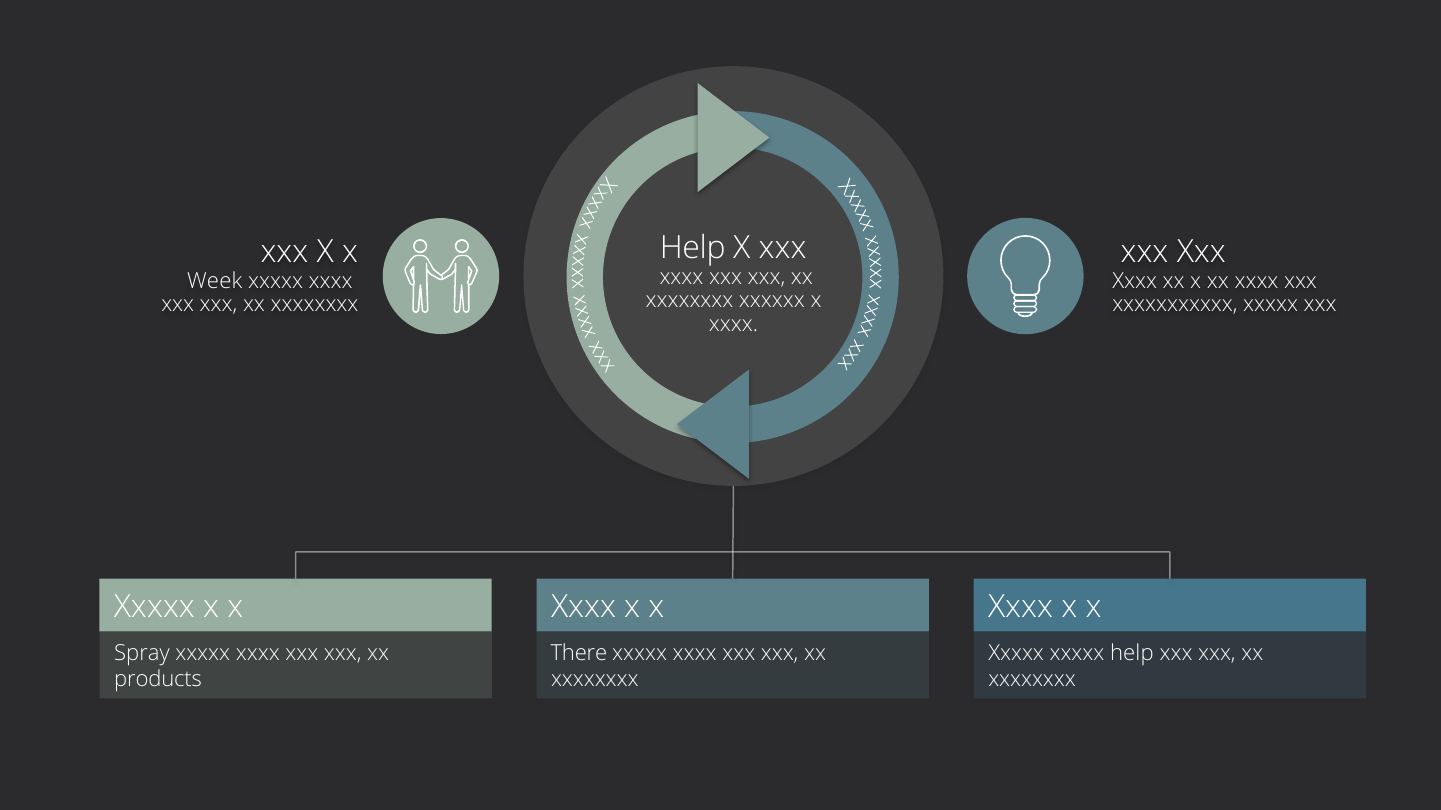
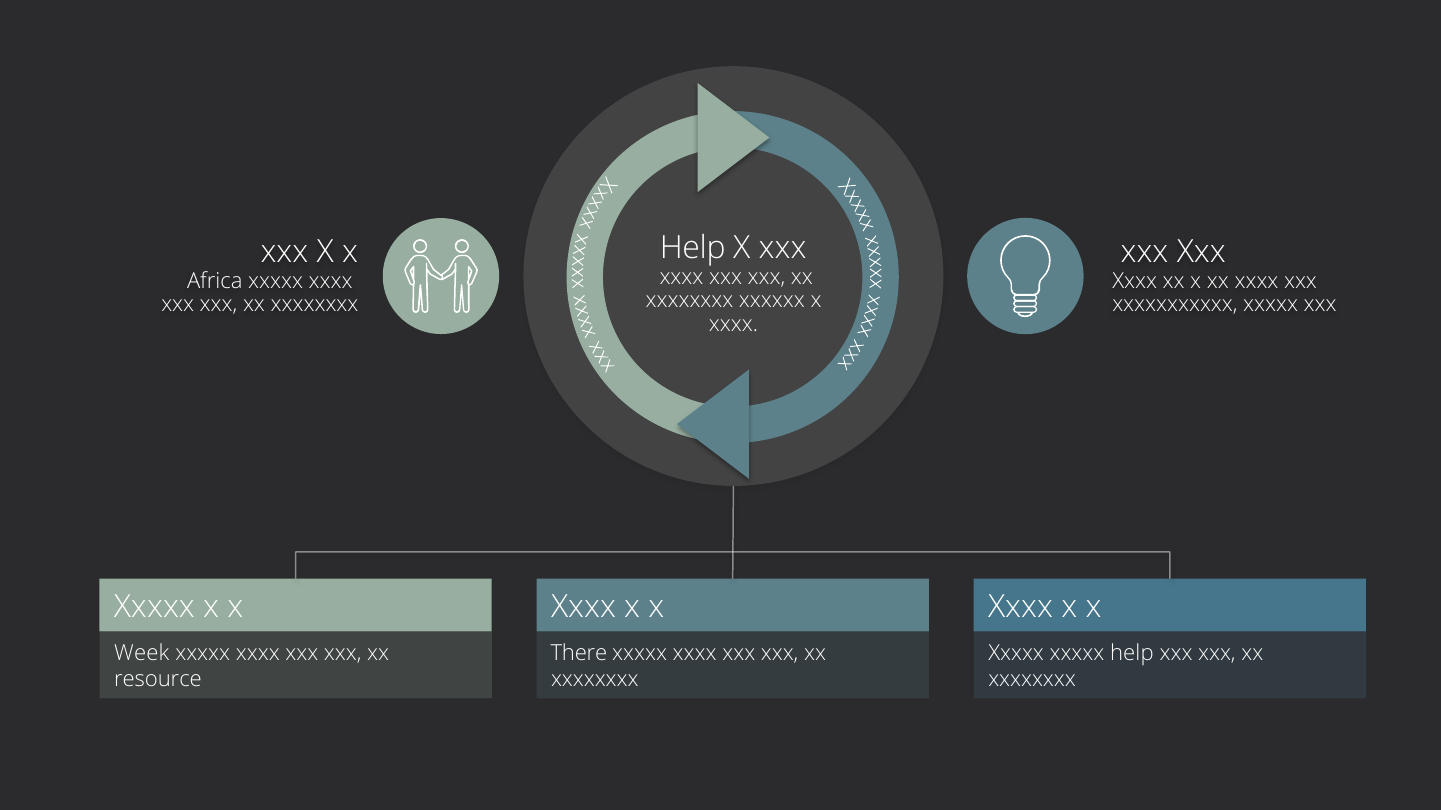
Week: Week -> Africa
Spray: Spray -> Week
products: products -> resource
